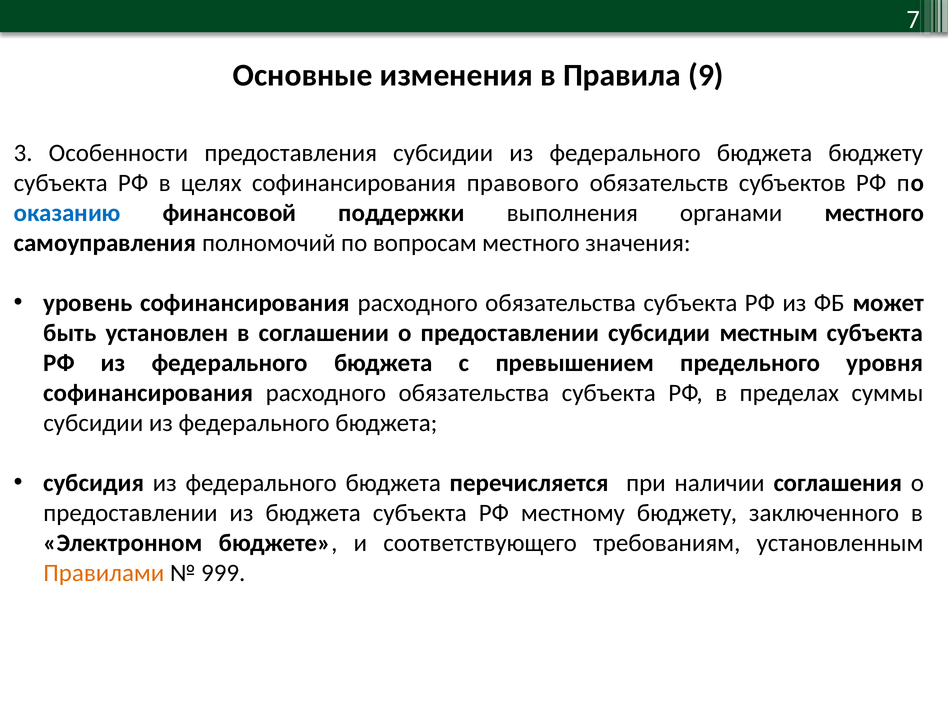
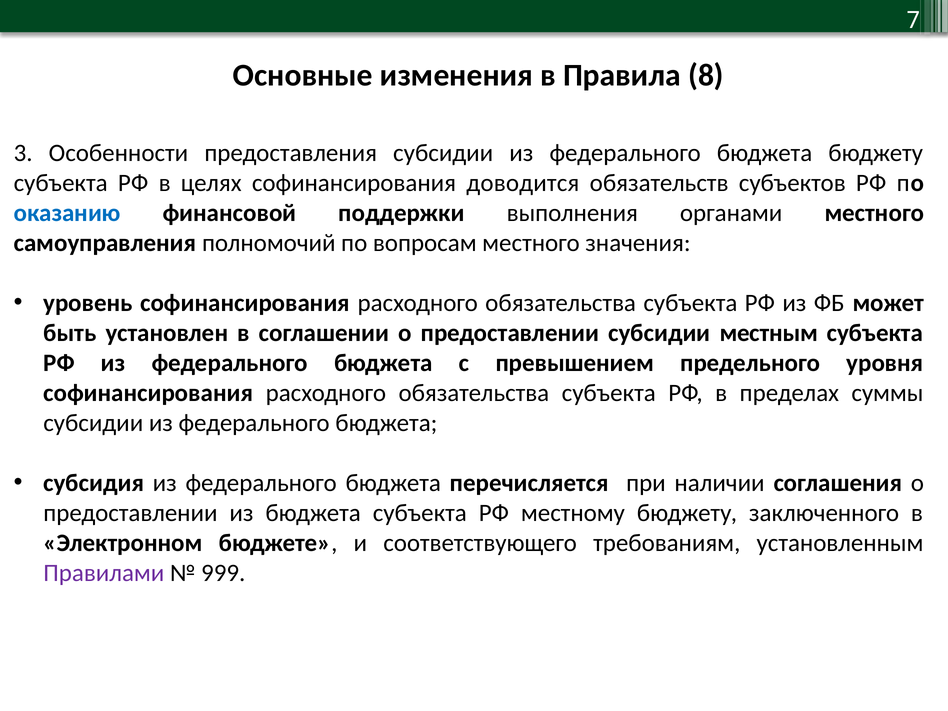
9: 9 -> 8
правового: правового -> доводится
Правилами colour: orange -> purple
